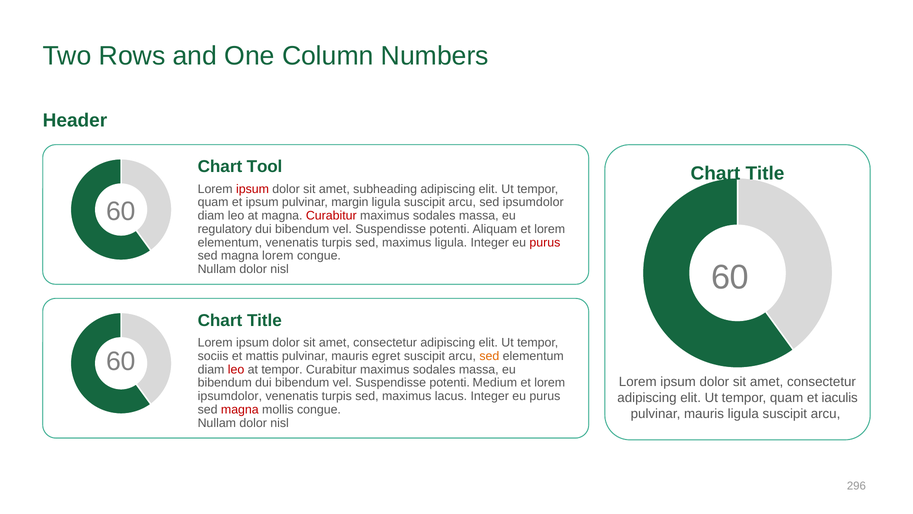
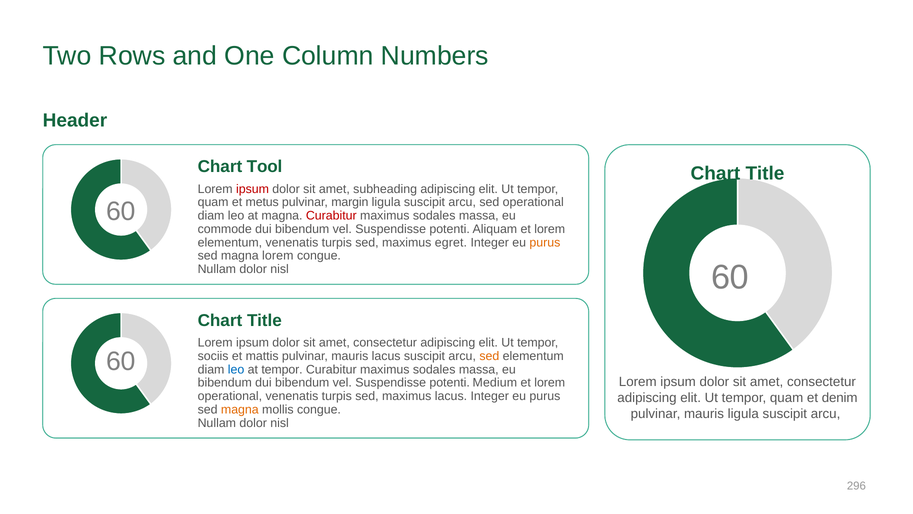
et ipsum: ipsum -> metus
sed ipsumdolor: ipsumdolor -> operational
regulatory: regulatory -> commode
maximus ligula: ligula -> egret
purus at (545, 242) colour: red -> orange
mauris egret: egret -> lacus
leo at (236, 369) colour: red -> blue
ipsumdolor at (230, 396): ipsumdolor -> operational
iaculis: iaculis -> denim
magna at (240, 409) colour: red -> orange
